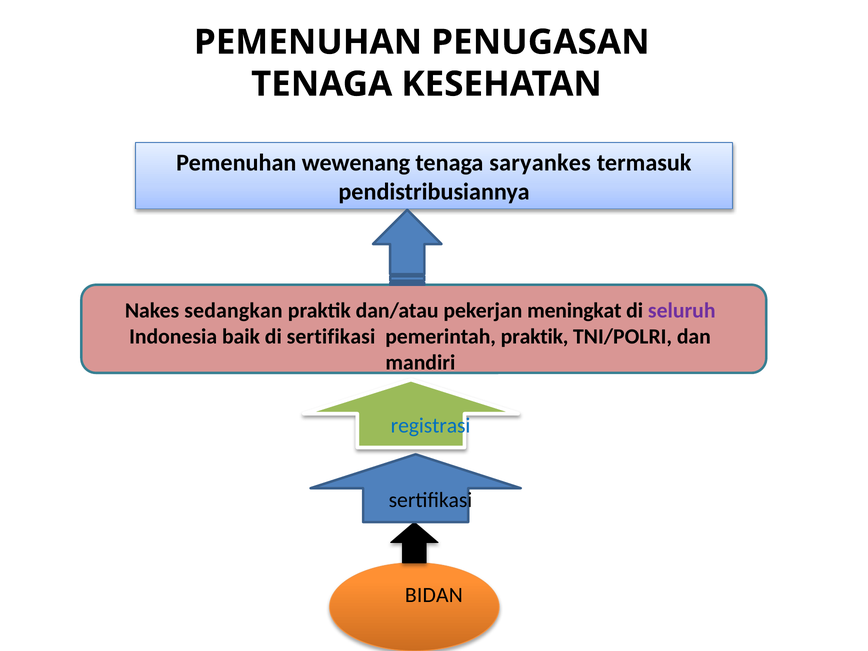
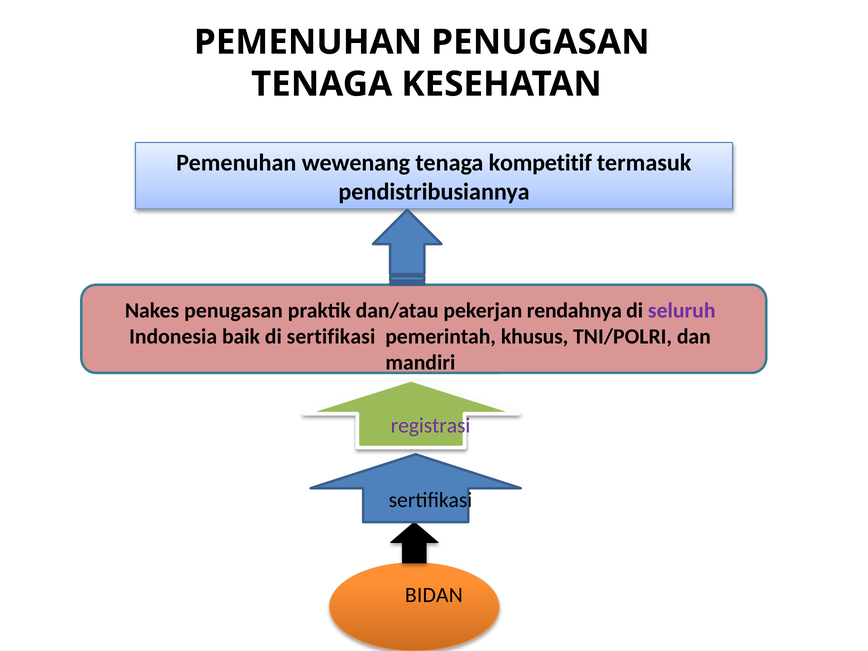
saryankes: saryankes -> kompetitif
Nakes sedangkan: sedangkan -> penugasan
meningkat: meningkat -> rendahnya
pemerintah praktik: praktik -> khusus
registrasi colour: blue -> purple
